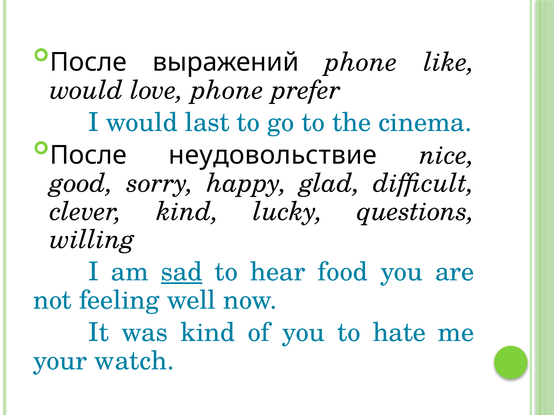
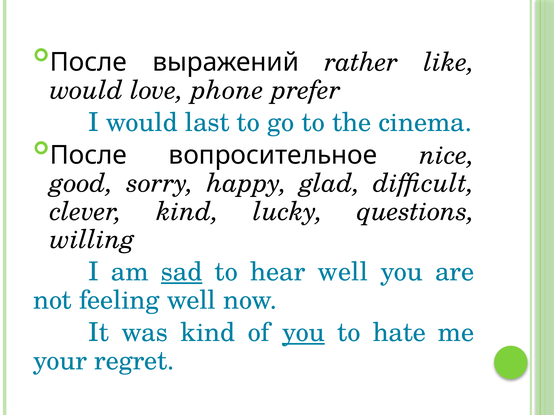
выражений phone: phone -> rather
неудовольствие: неудовольствие -> вопросительное
hear food: food -> well
you at (303, 333) underline: none -> present
watch: watch -> regret
